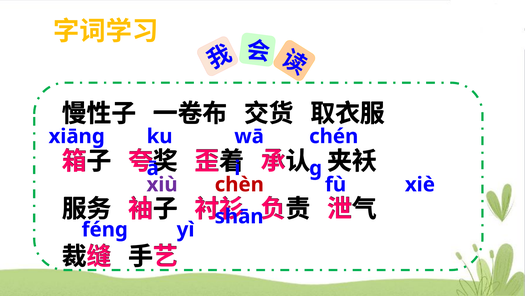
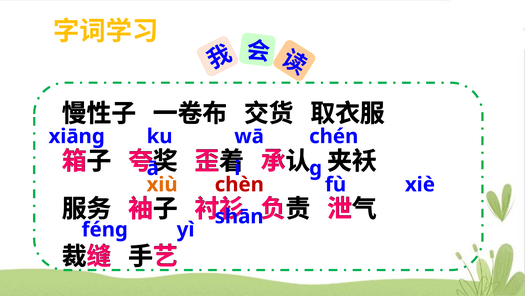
xiù colour: purple -> orange
